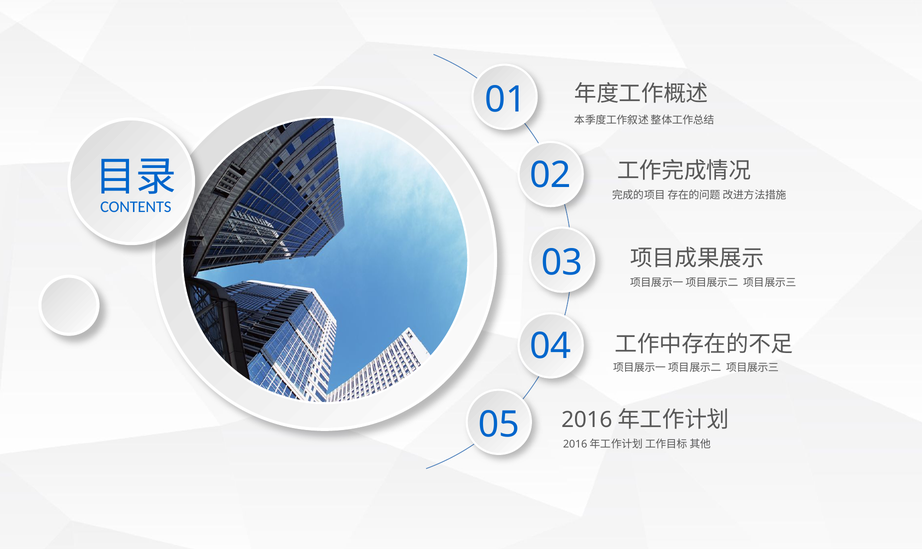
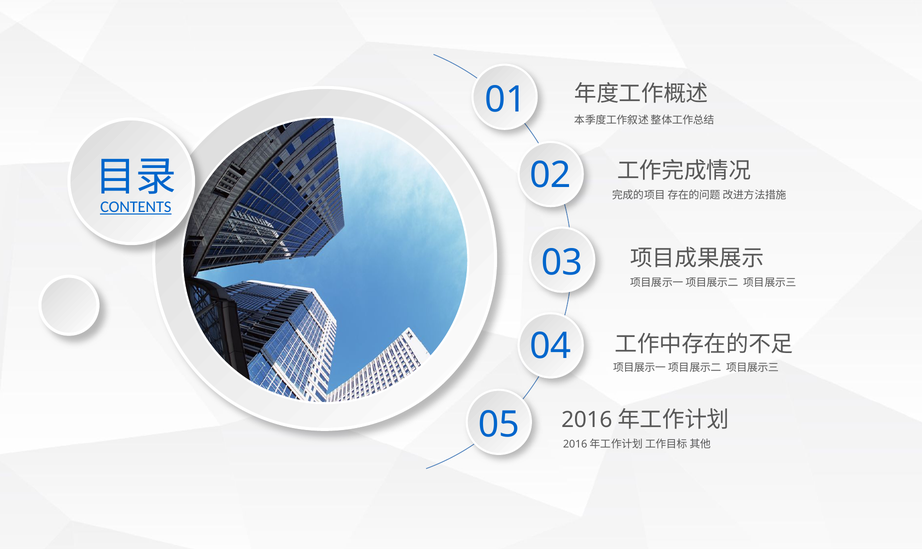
CONTENTS underline: none -> present
